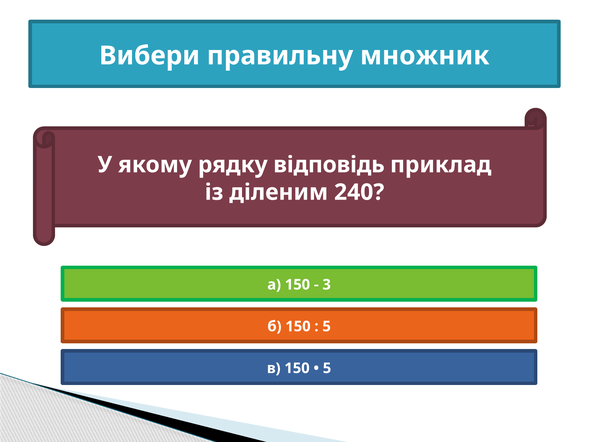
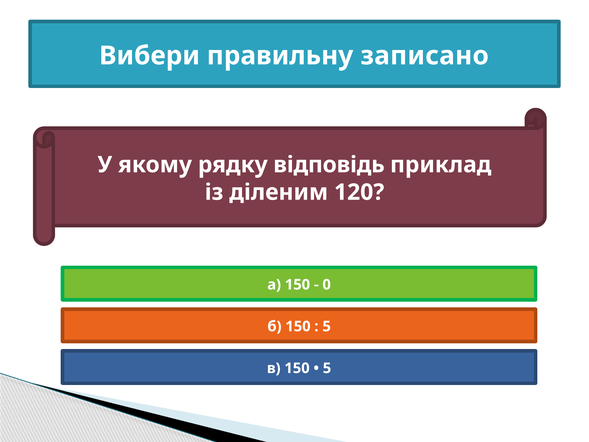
множник: множник -> записано
240: 240 -> 120
3: 3 -> 0
